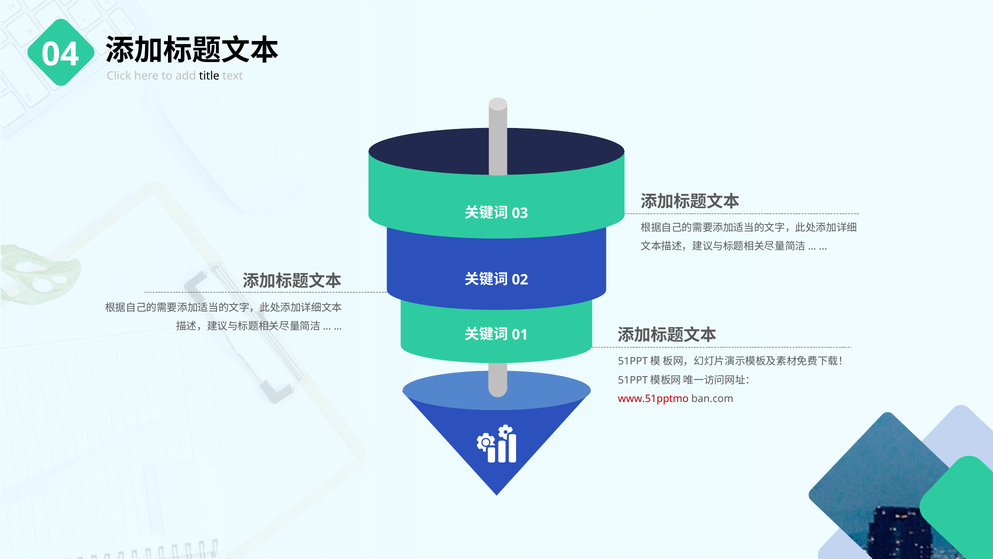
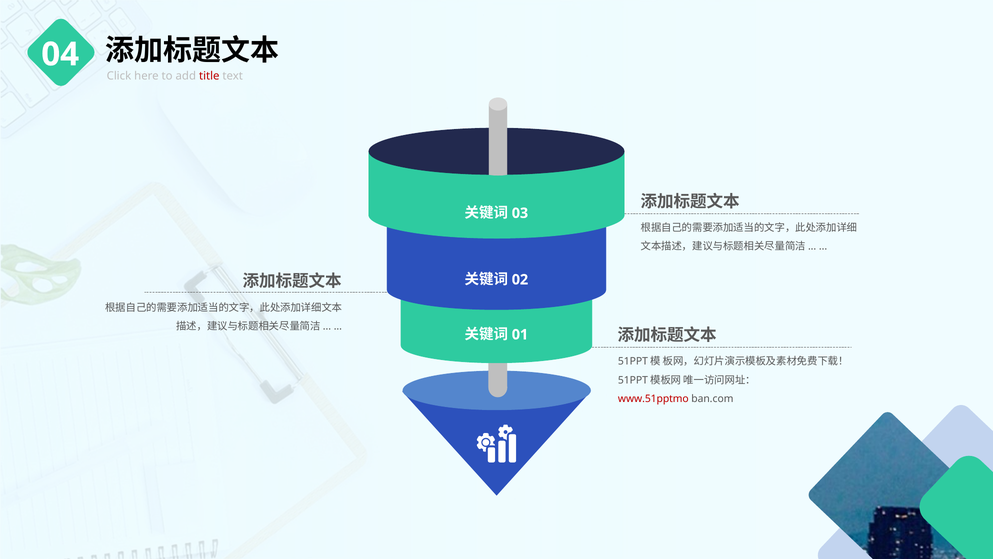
title colour: black -> red
